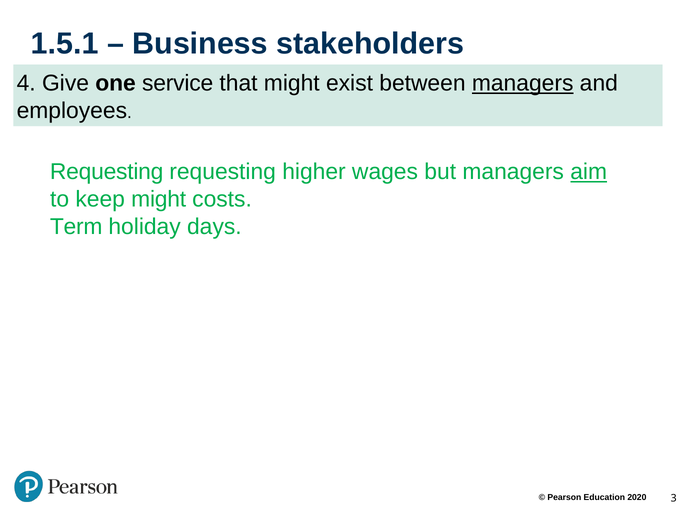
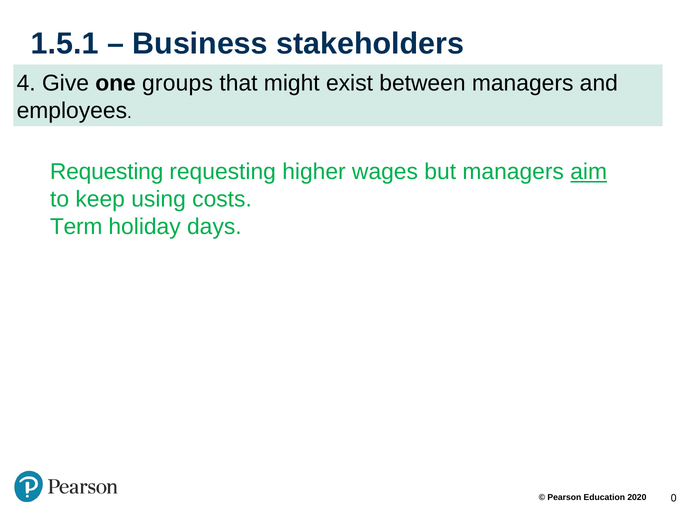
service: service -> groups
managers at (523, 83) underline: present -> none
keep might: might -> using
3: 3 -> 0
